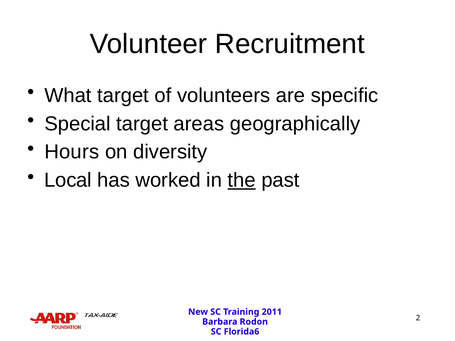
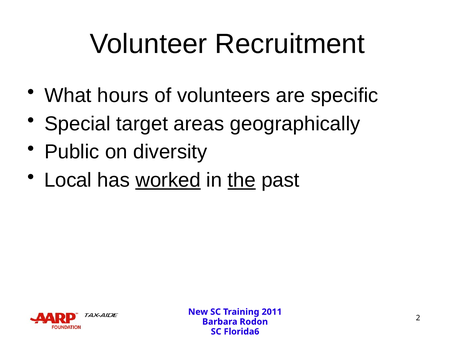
What target: target -> hours
Hours: Hours -> Public
worked underline: none -> present
